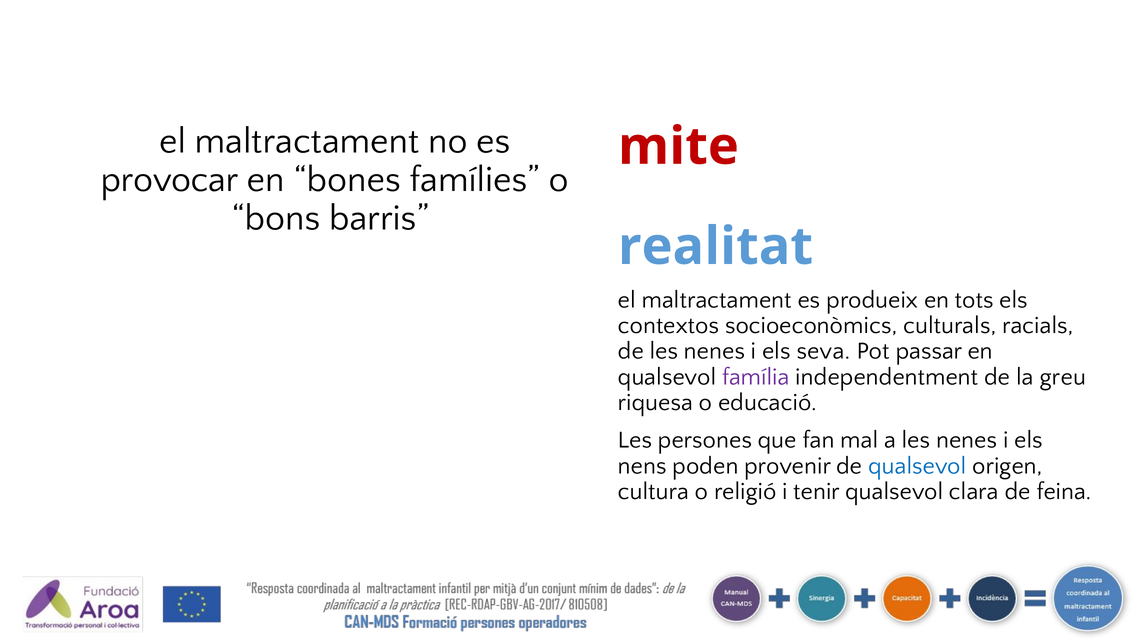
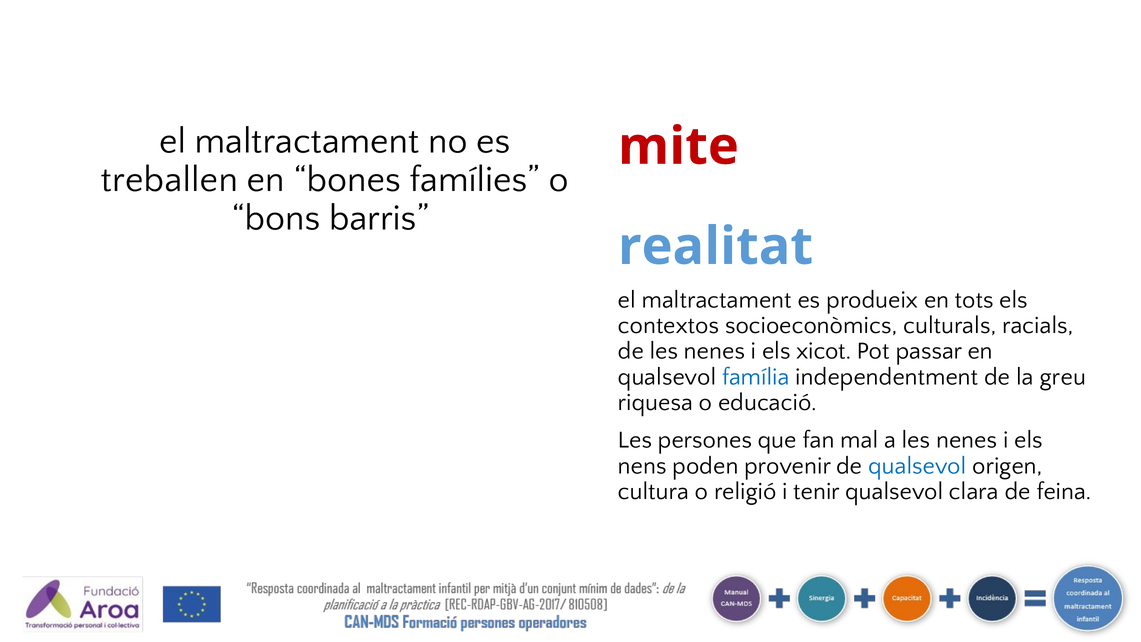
provocar: provocar -> treballen
seva: seva -> xicot
família colour: purple -> blue
